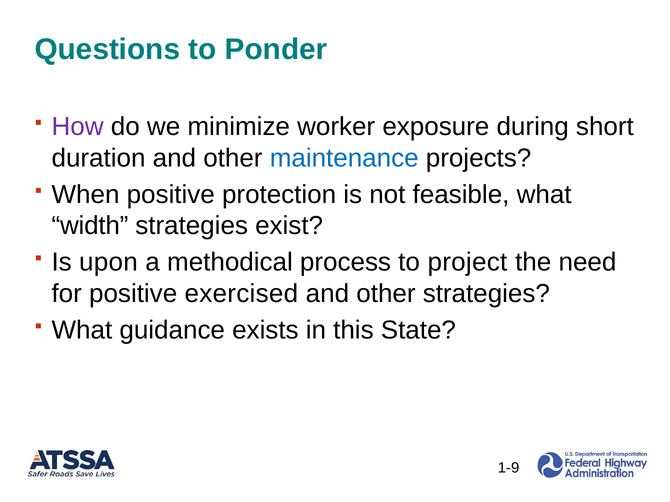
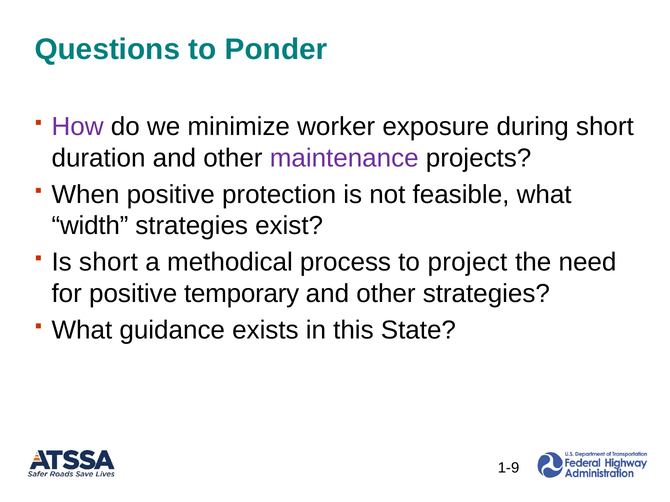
maintenance colour: blue -> purple
Is upon: upon -> short
exercised: exercised -> temporary
